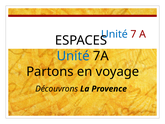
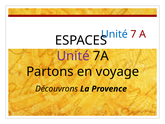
Unité at (73, 56) colour: blue -> purple
